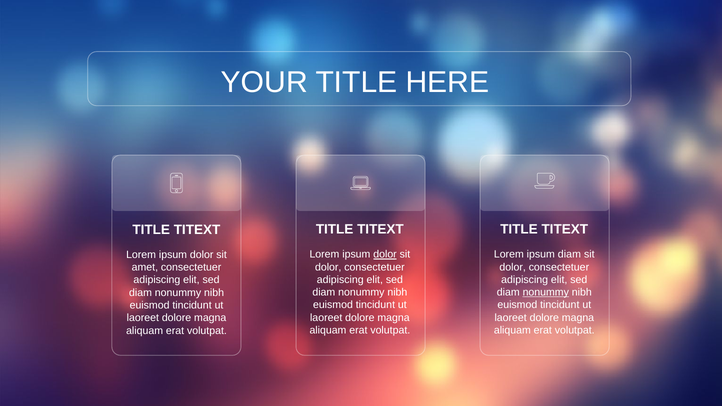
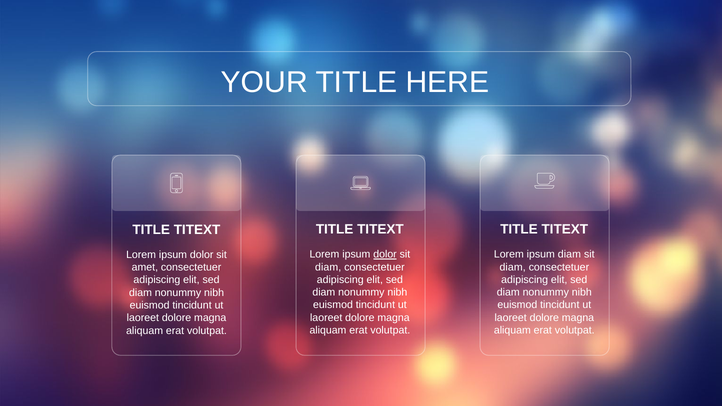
dolor at (328, 267): dolor -> diam
dolor at (513, 267): dolor -> diam
nonummy at (546, 292) underline: present -> none
